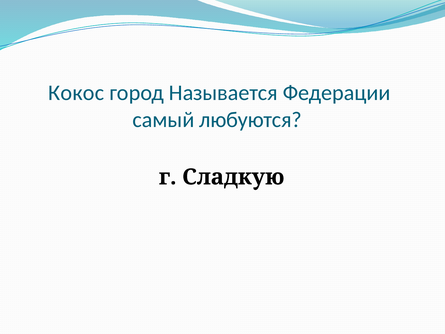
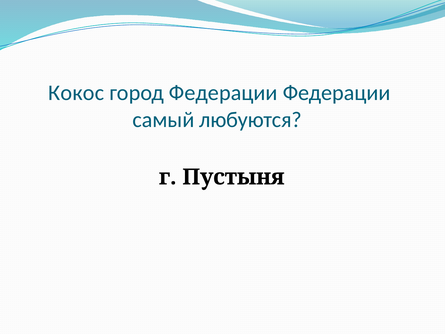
город Называется: Называется -> Федерации
Сладкую: Сладкую -> Пустыня
